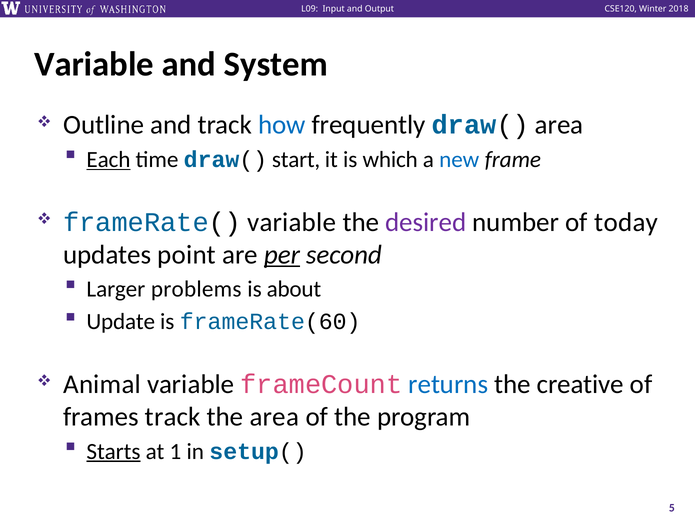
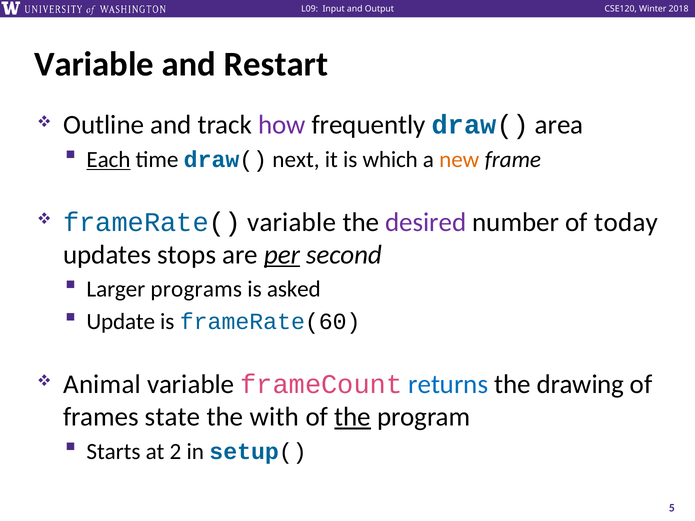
System: System -> Restart
how colour: blue -> purple
start: start -> next
new colour: blue -> orange
point: point -> stops
problems: problems -> programs
about: about -> asked
creative: creative -> drawing
frames track: track -> state
the area: area -> with
the at (353, 417) underline: none -> present
Starts underline: present -> none
1: 1 -> 2
